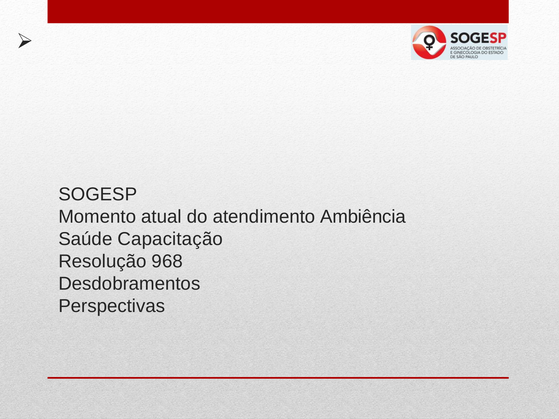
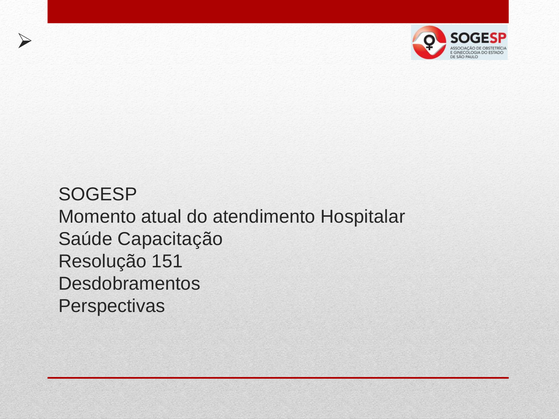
Ambiência: Ambiência -> Hospitalar
968: 968 -> 151
